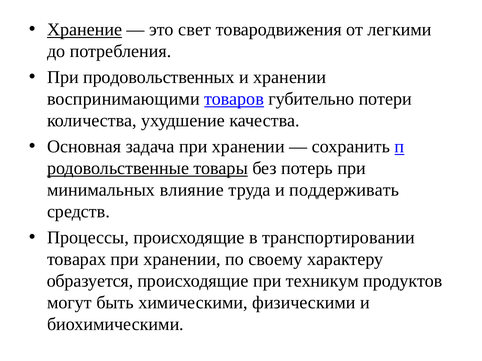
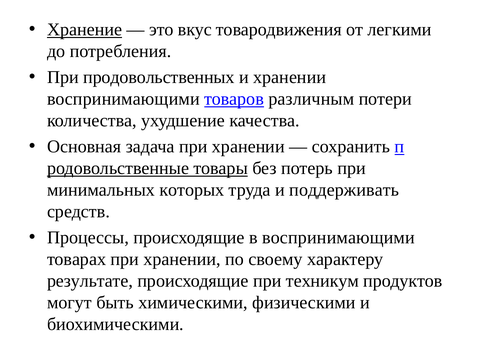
свет: свет -> вкус
губительно: губительно -> различным
влияние: влияние -> которых
в транспортировании: транспортировании -> воспринимающими
образуется: образуется -> результате
